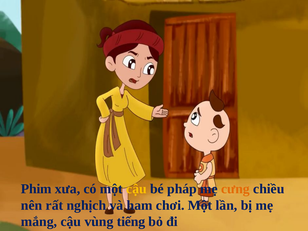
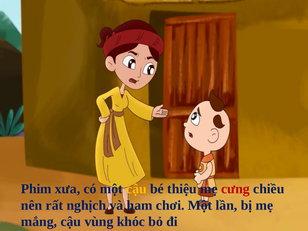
pháp: pháp -> thiệu
cưng colour: orange -> red
tiếng: tiếng -> khóc
